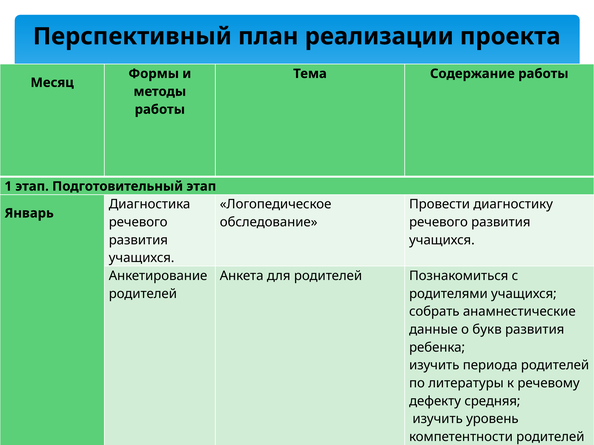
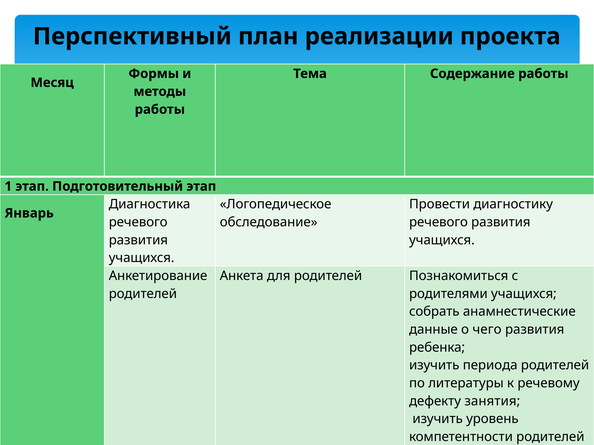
букв: букв -> чего
средняя: средняя -> занятия
